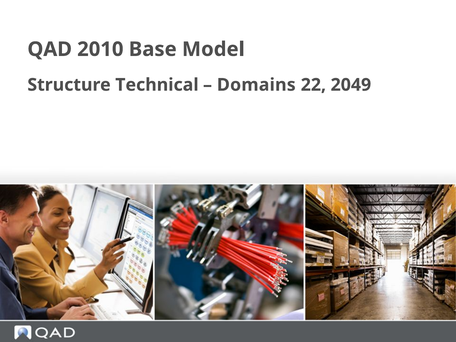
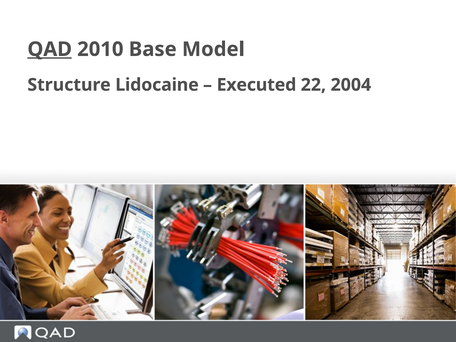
QAD underline: none -> present
Technical: Technical -> Lidocaine
Domains: Domains -> Executed
2049: 2049 -> 2004
